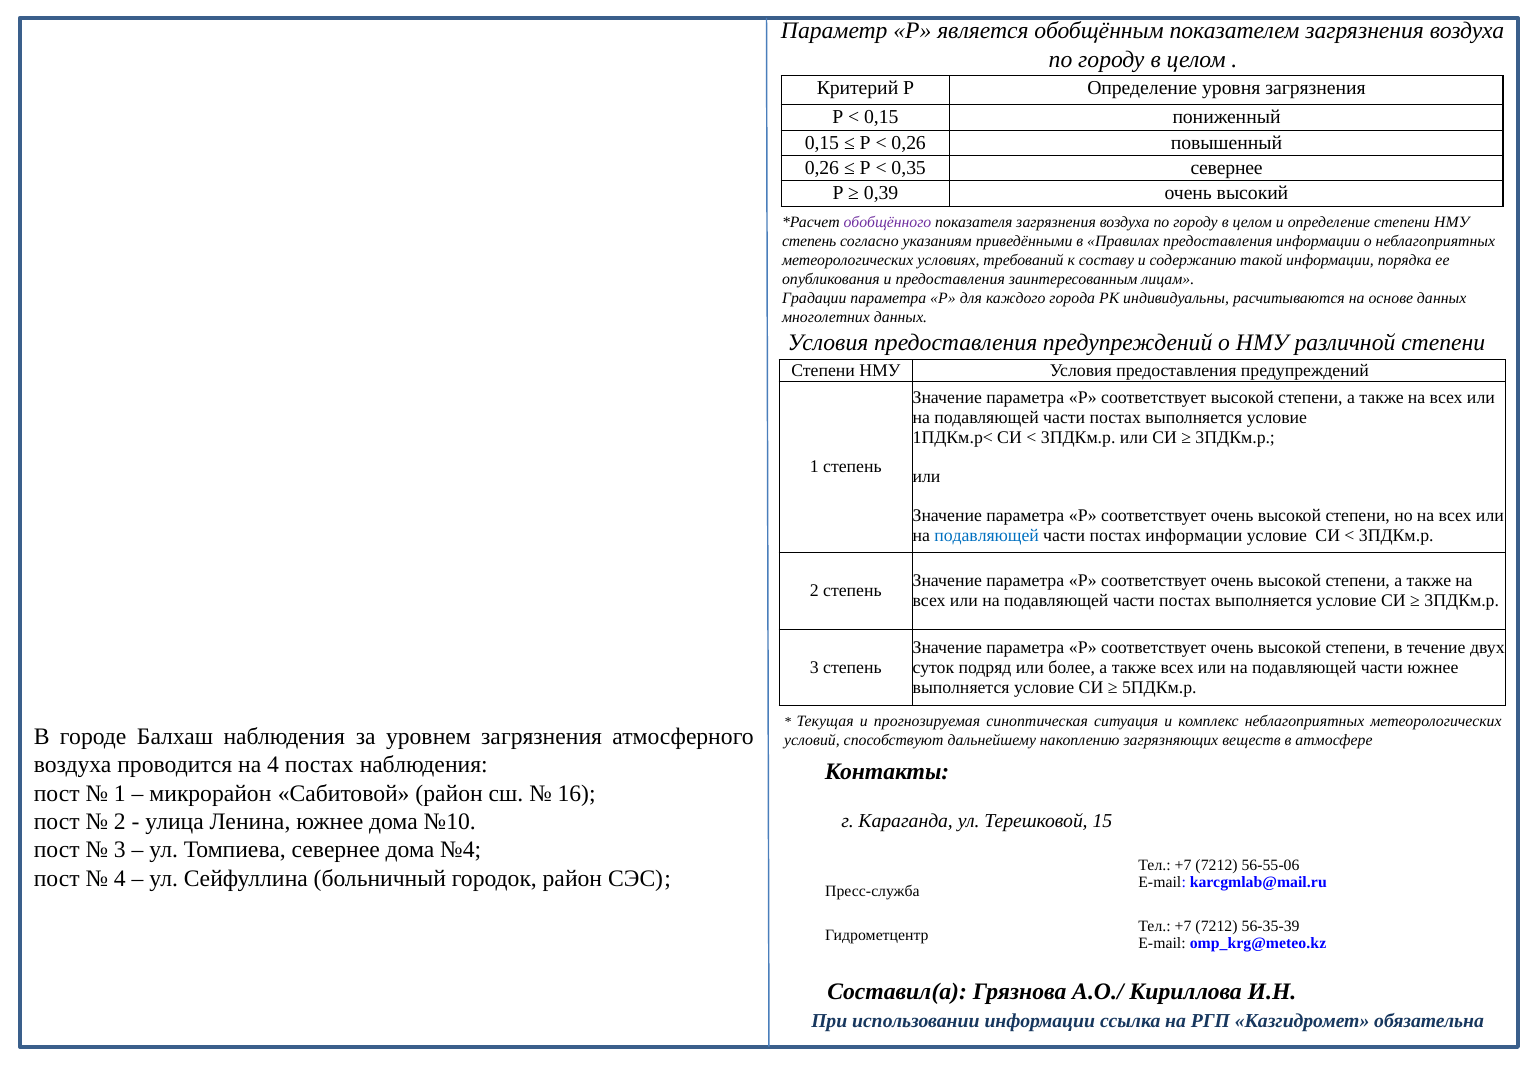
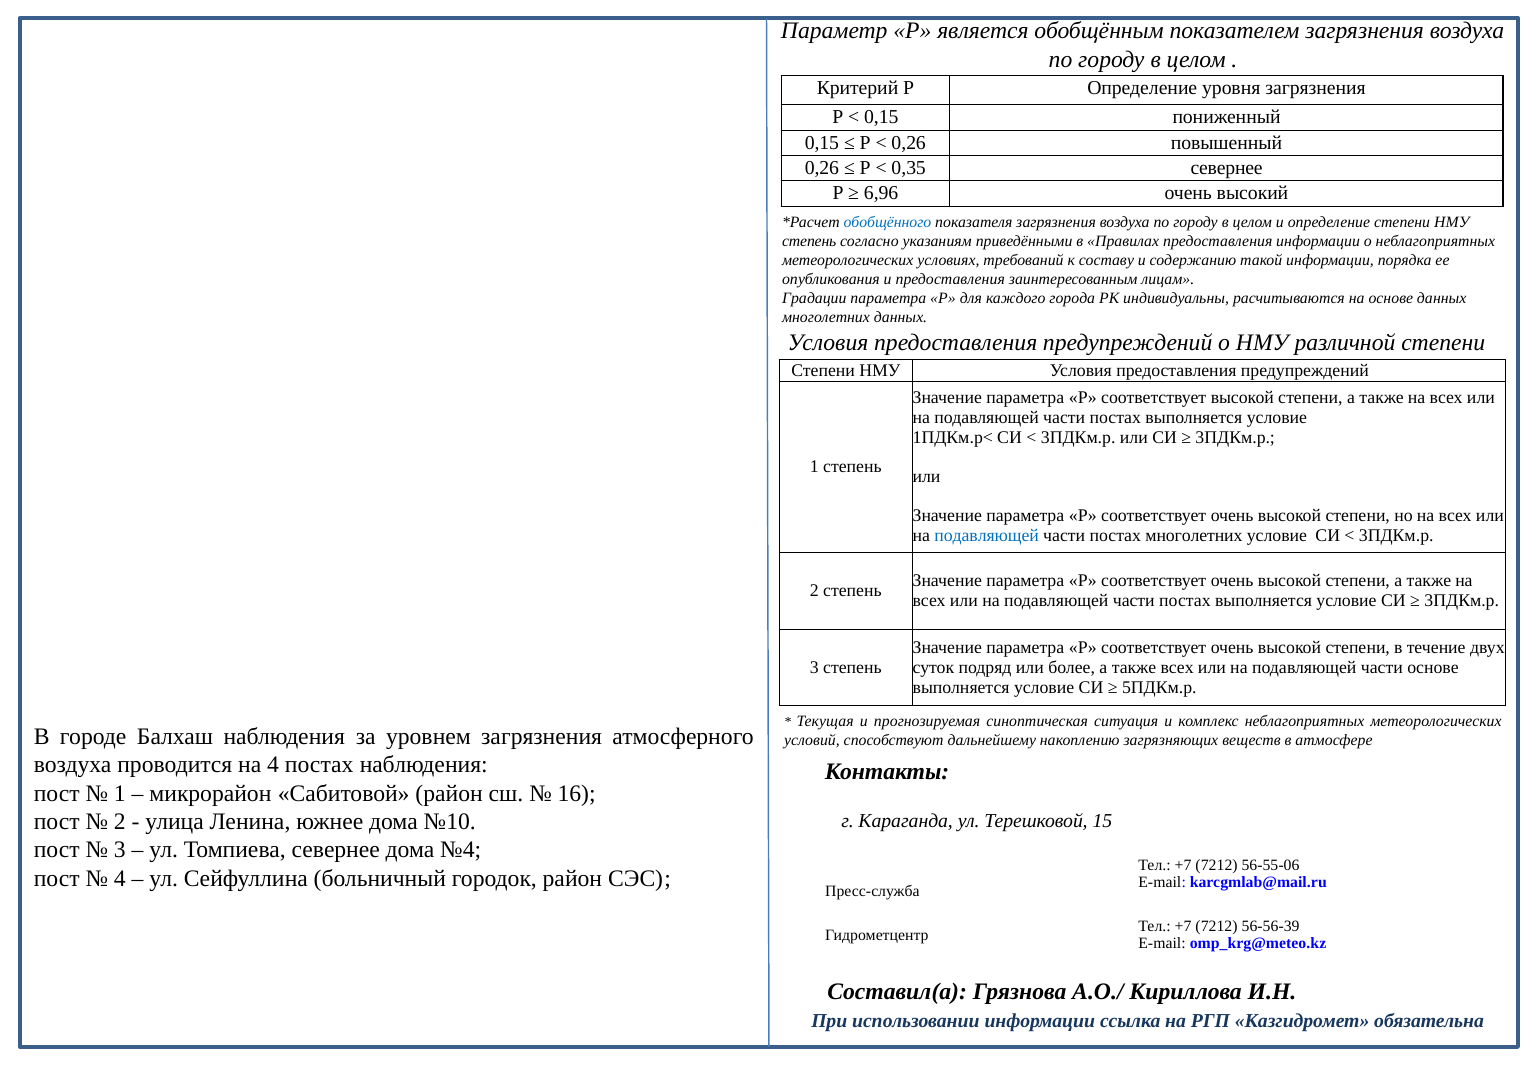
0,39: 0,39 -> 6,96
обобщённого colour: purple -> blue
постах информации: информации -> многолетних
части южнее: южнее -> основе
56-35-39: 56-35-39 -> 56-56-39
